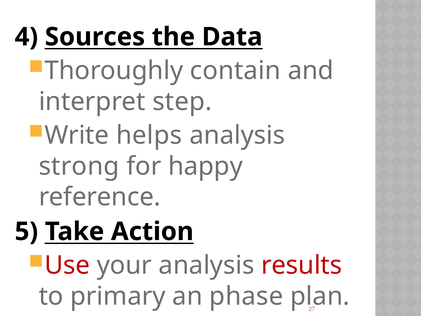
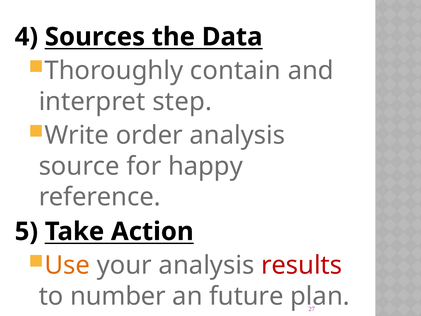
helps: helps -> order
strong: strong -> source
Use colour: red -> orange
primary: primary -> number
phase: phase -> future
